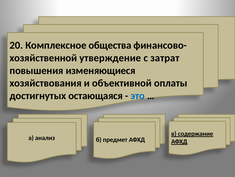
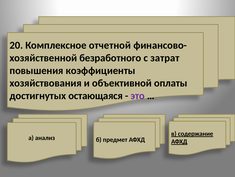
общества: общества -> отчетной
утверждение: утверждение -> безработного
изменяющиеся: изменяющиеся -> коэффициенты
это colour: blue -> purple
